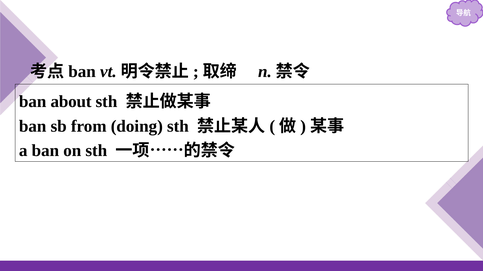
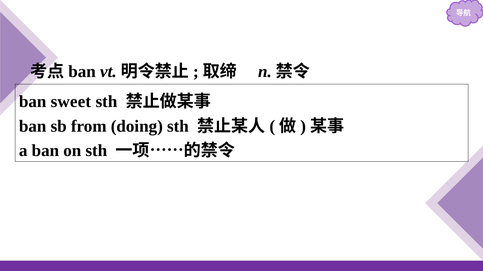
about: about -> sweet
